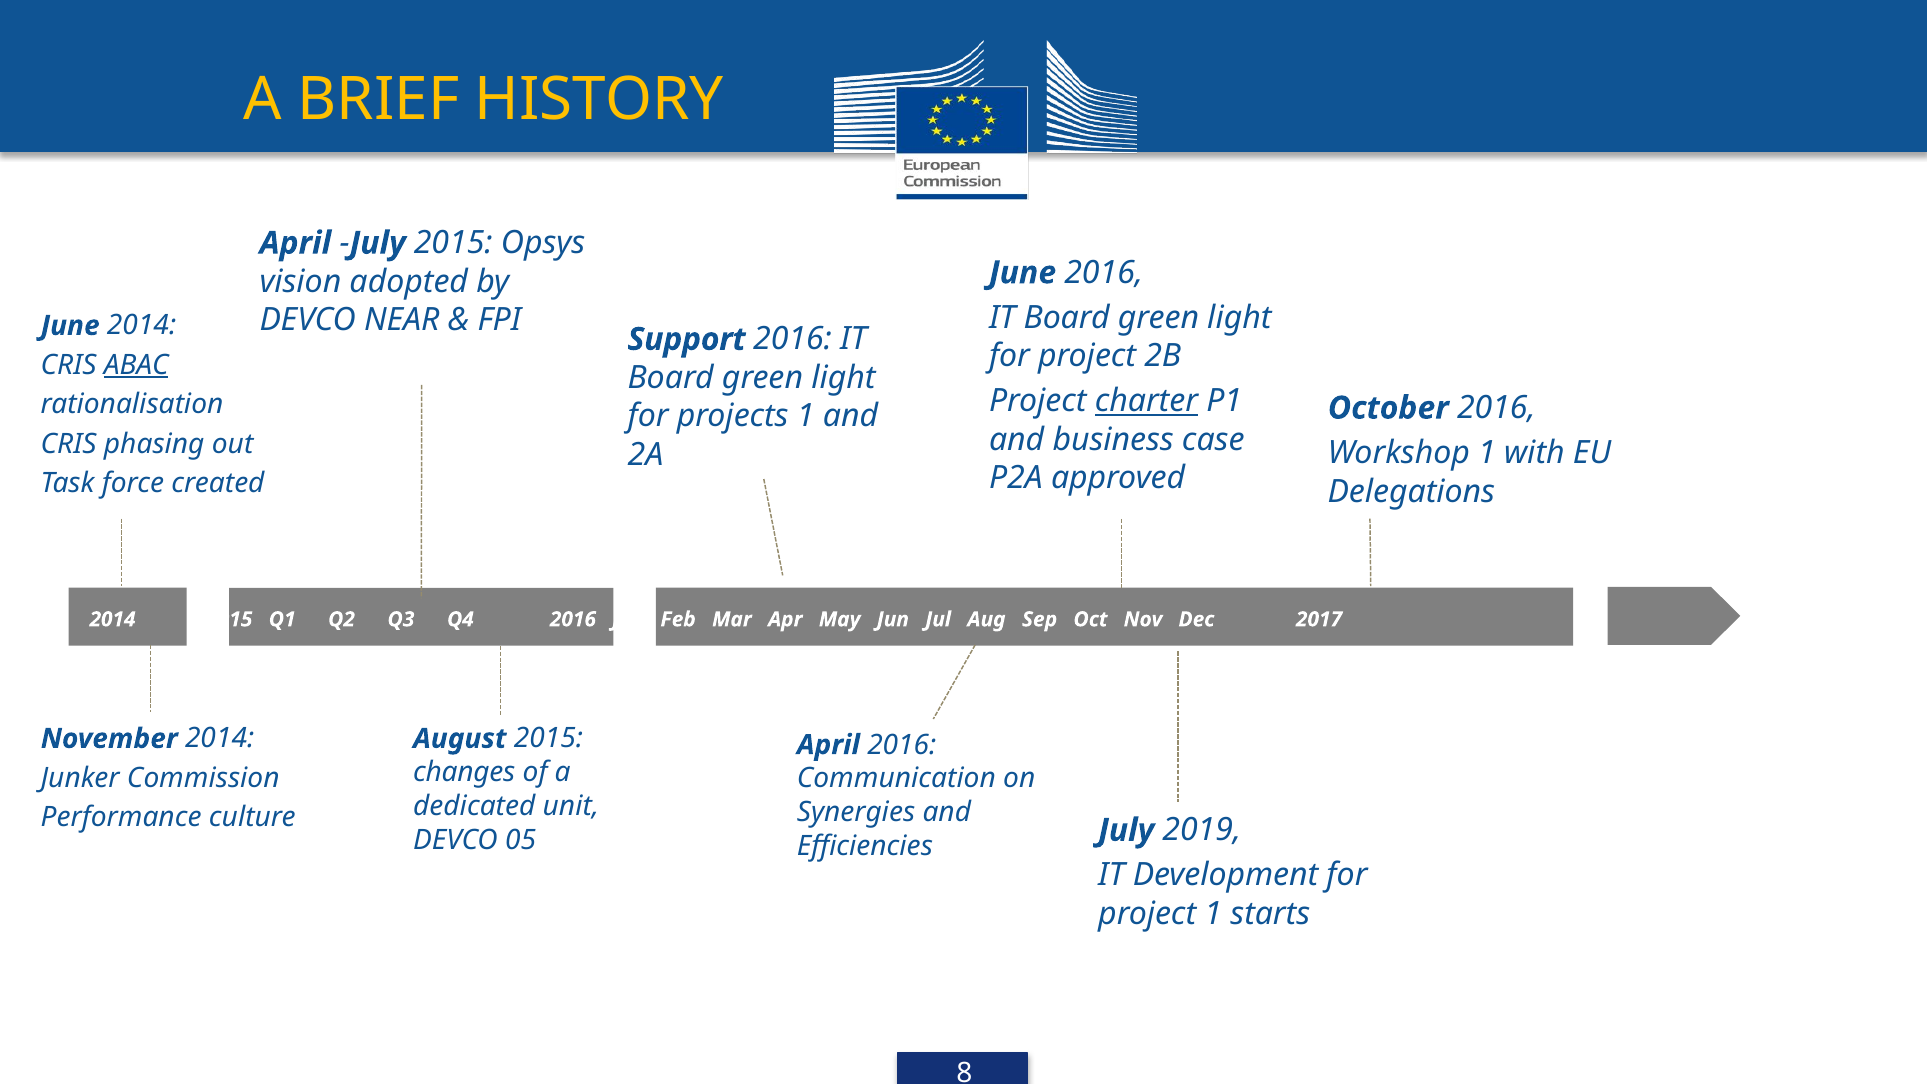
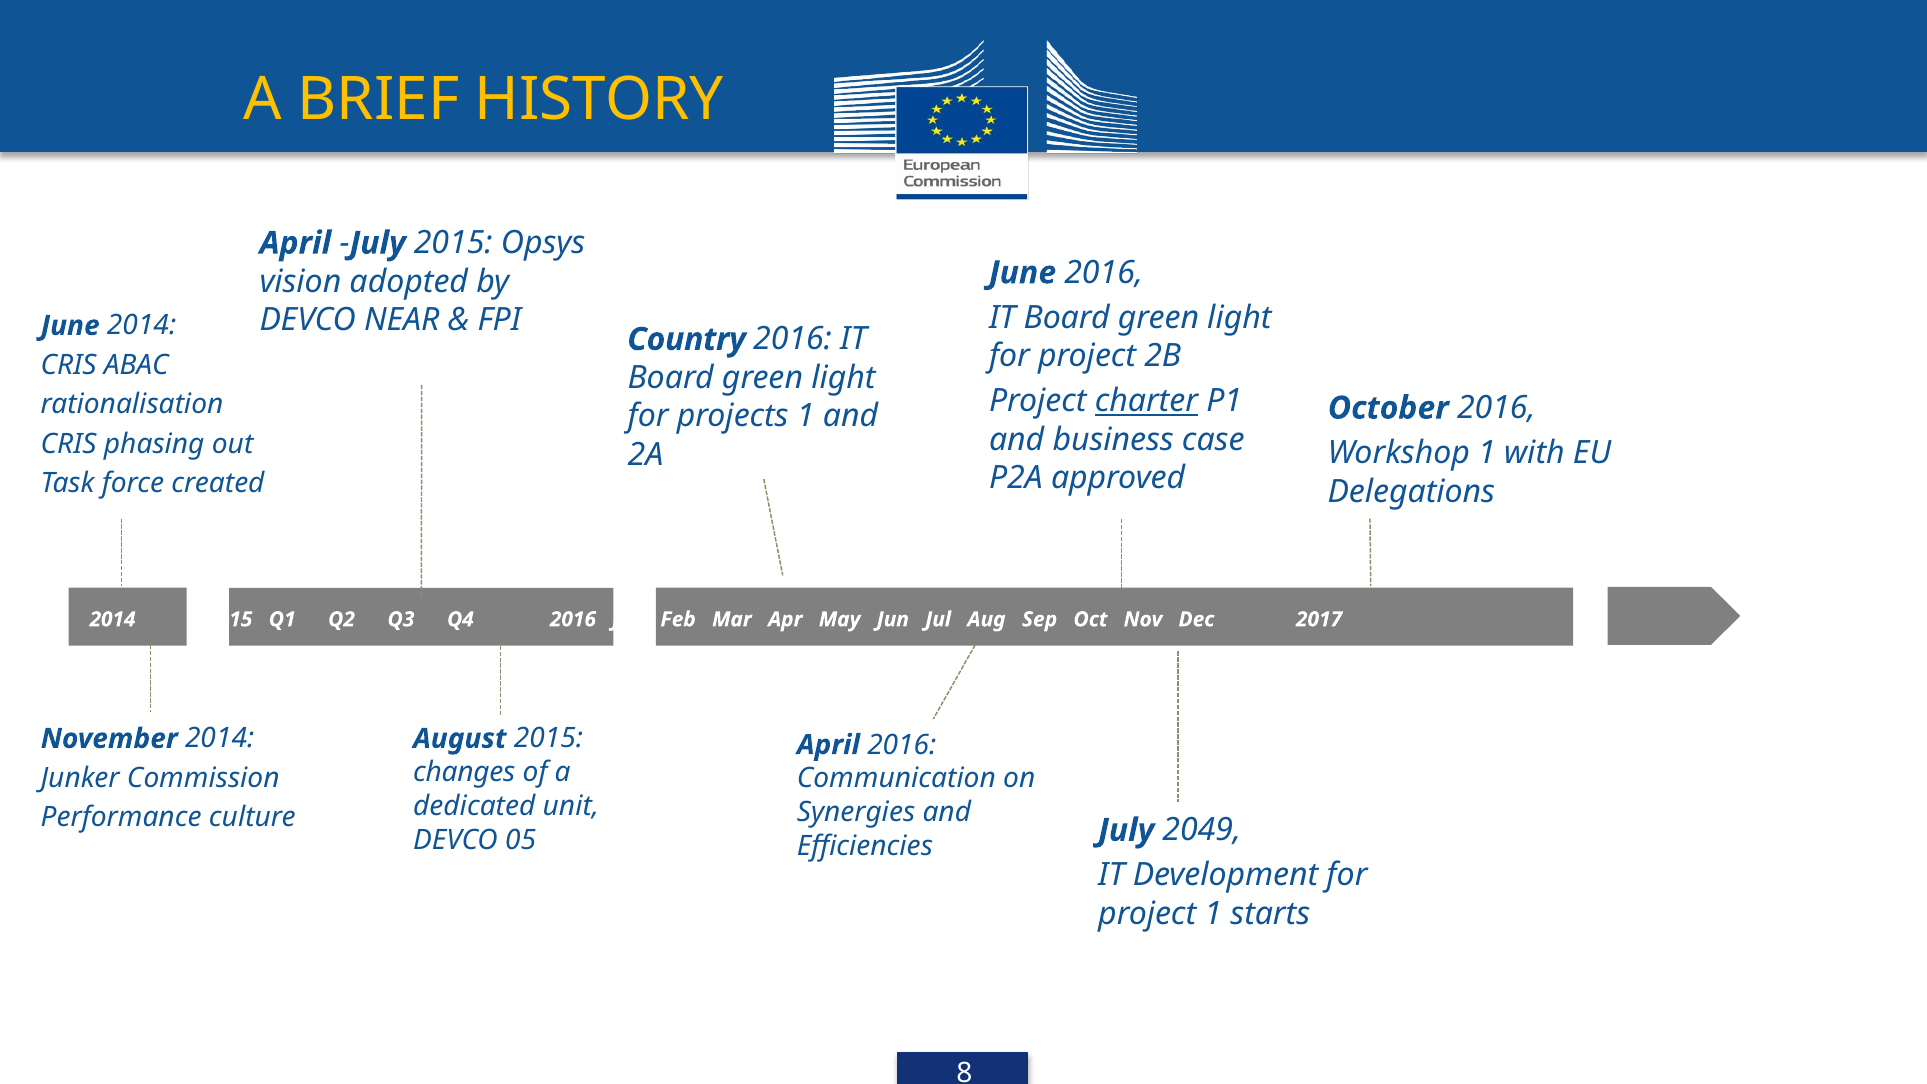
Support: Support -> Country
ABAC underline: present -> none
2019: 2019 -> 2049
